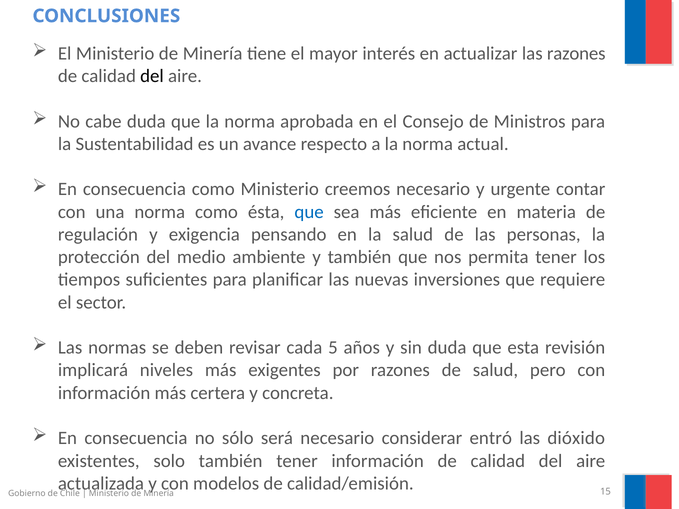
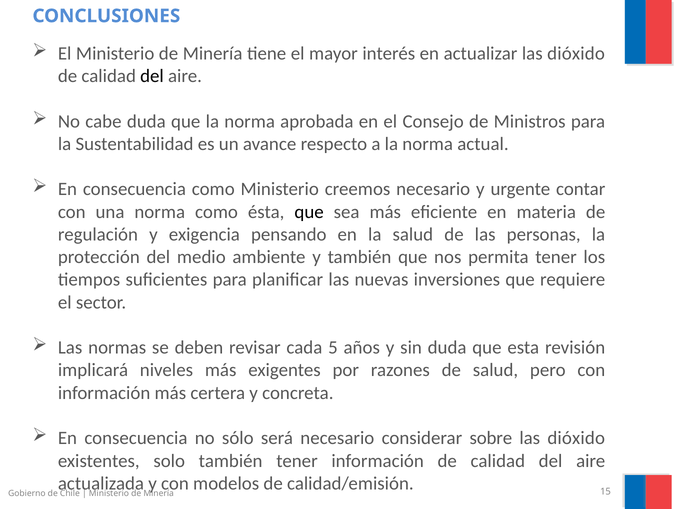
actualizar las razones: razones -> dióxido
que at (309, 212) colour: blue -> black
entró: entró -> sobre
